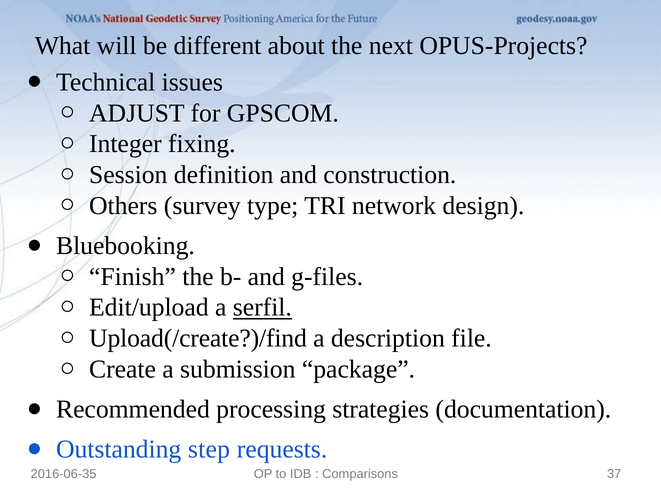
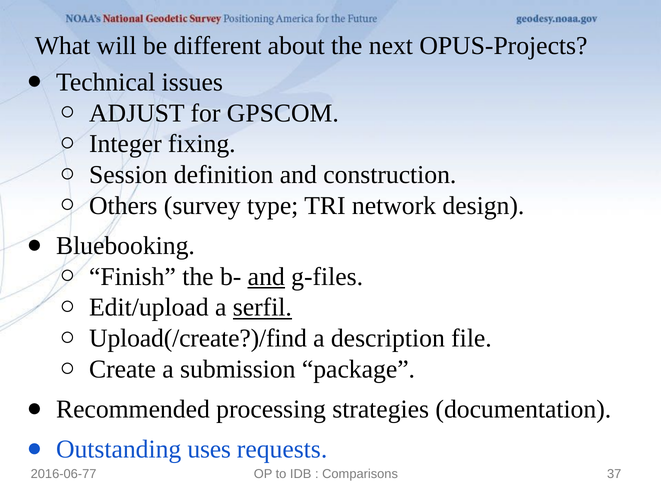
and at (266, 276) underline: none -> present
step: step -> uses
2016-06-35: 2016-06-35 -> 2016-06-77
